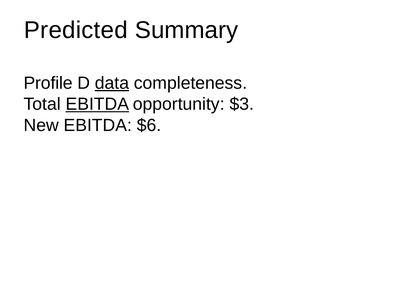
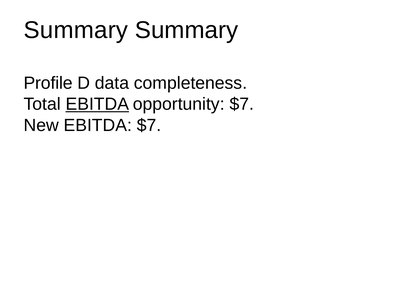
Predicted at (76, 30): Predicted -> Summary
data underline: present -> none
opportunity $3: $3 -> $7
EBITDA $6: $6 -> $7
